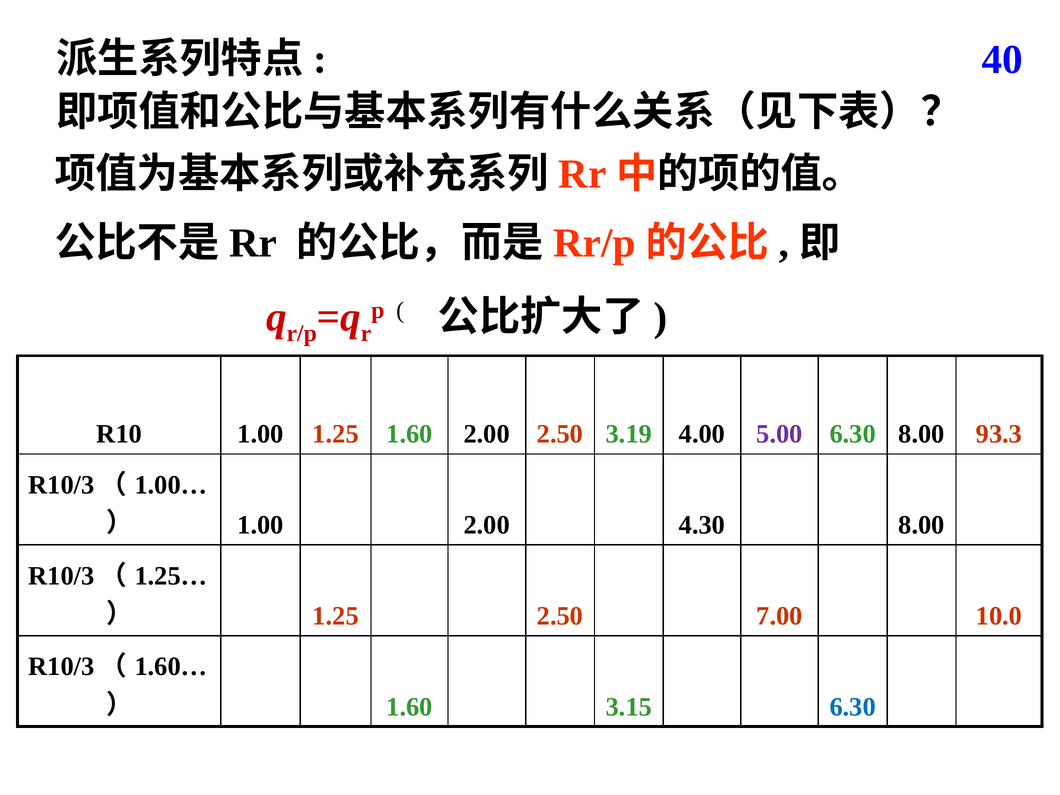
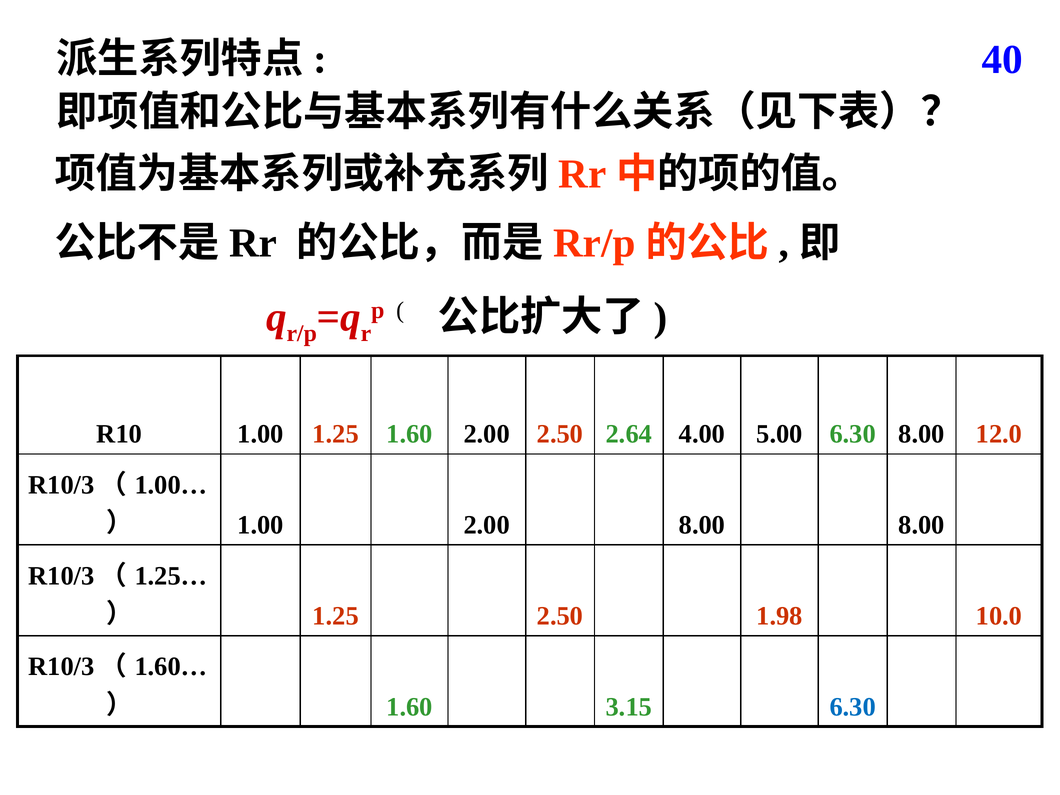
3.19: 3.19 -> 2.64
5.00 colour: purple -> black
93.3: 93.3 -> 12.0
2.00 4.30: 4.30 -> 8.00
7.00: 7.00 -> 1.98
